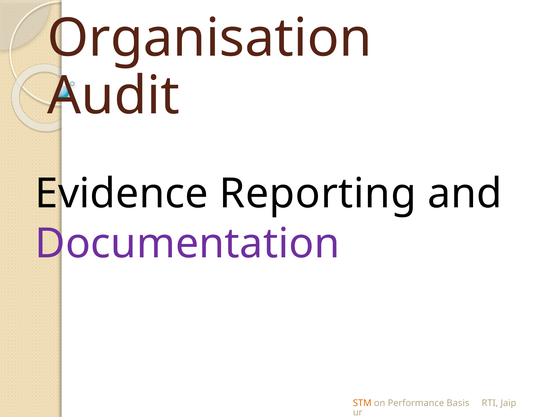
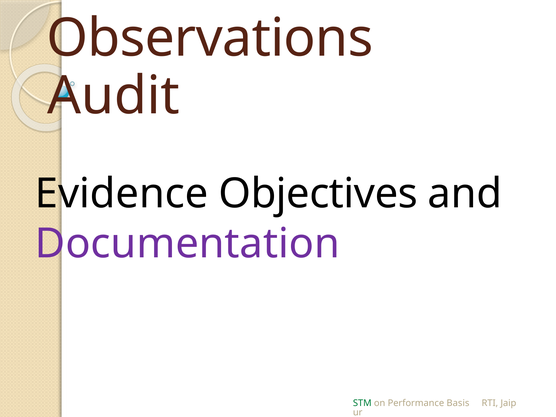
Organisation: Organisation -> Observations
Reporting: Reporting -> Objectives
STM colour: orange -> green
